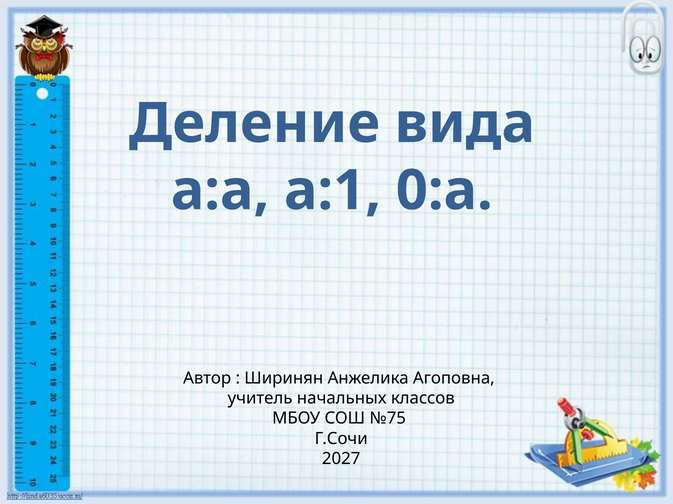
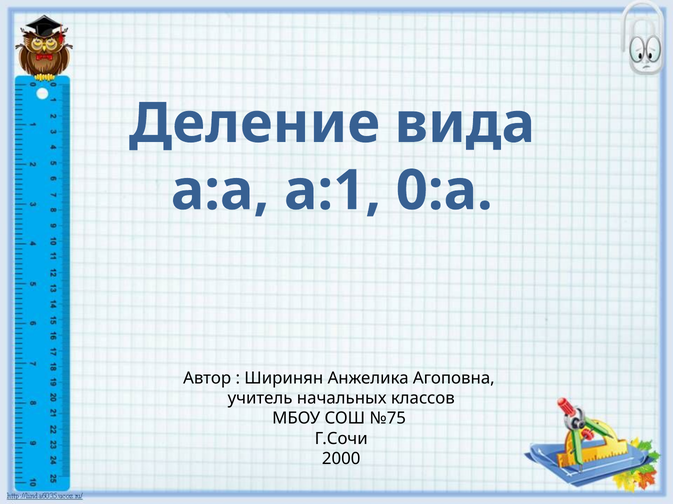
2027: 2027 -> 2000
